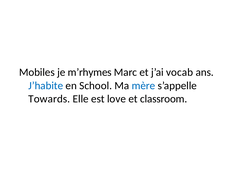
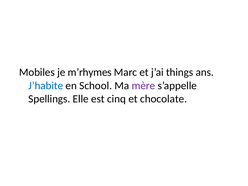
vocab: vocab -> things
mère colour: blue -> purple
Towards: Towards -> Spellings
love: love -> cinq
classroom: classroom -> chocolate
